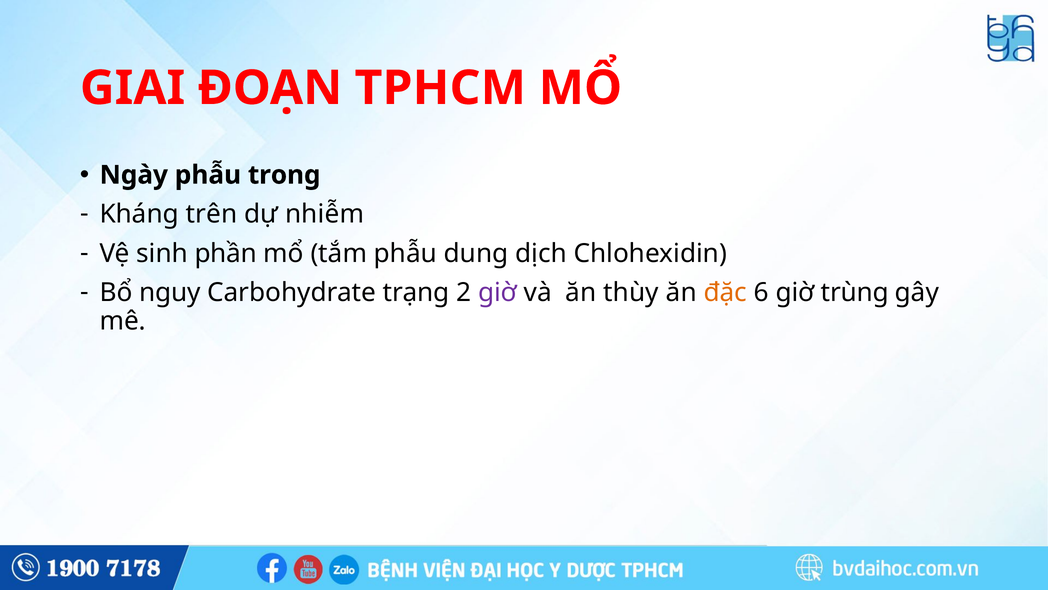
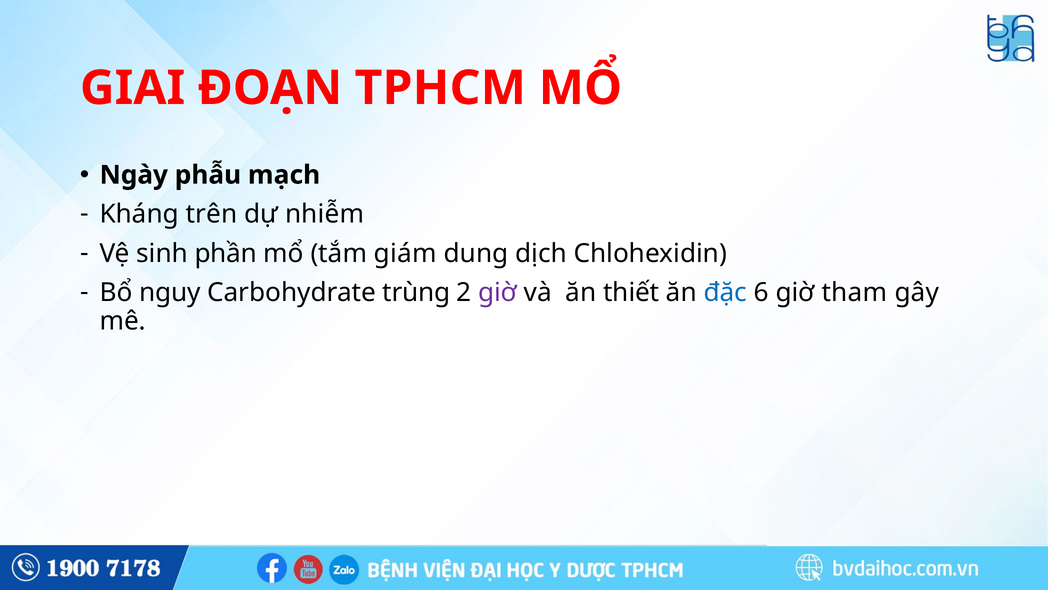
trong: trong -> mạch
tắm phẫu: phẫu -> giám
trạng: trạng -> trùng
thùy: thùy -> thiết
đặc colour: orange -> blue
trùng: trùng -> tham
